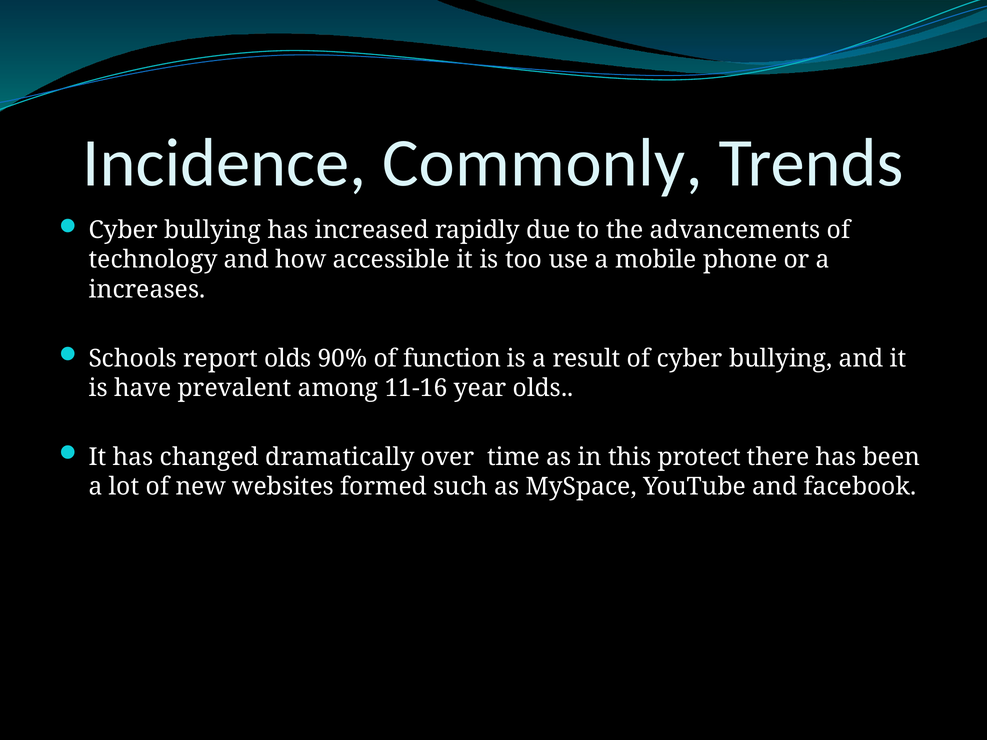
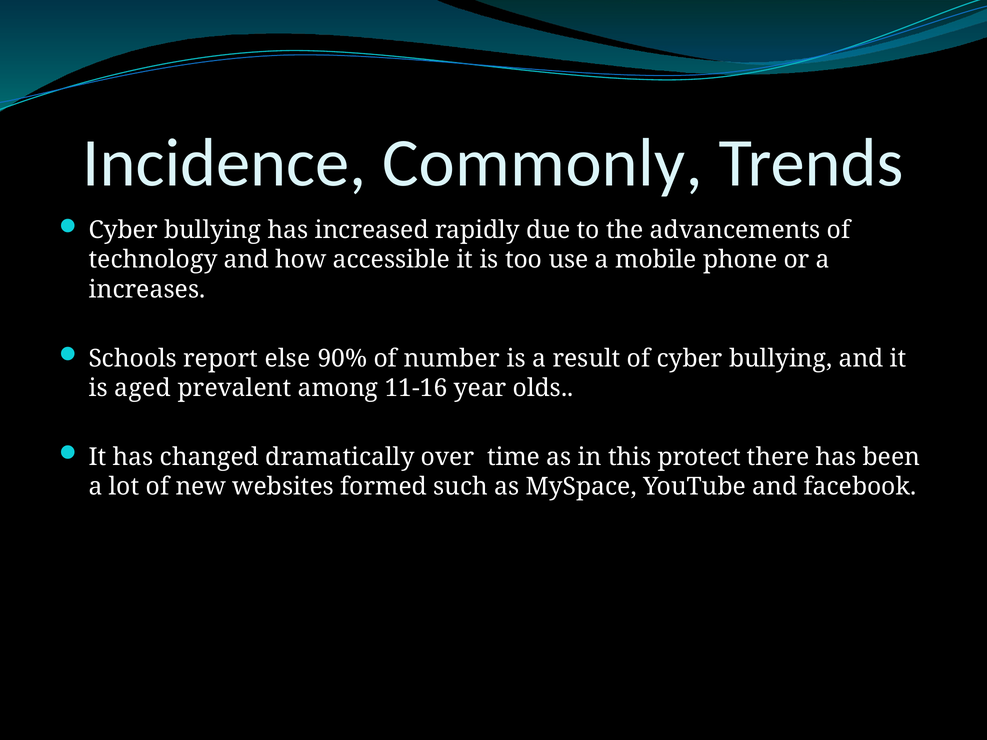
report olds: olds -> else
function: function -> number
have: have -> aged
